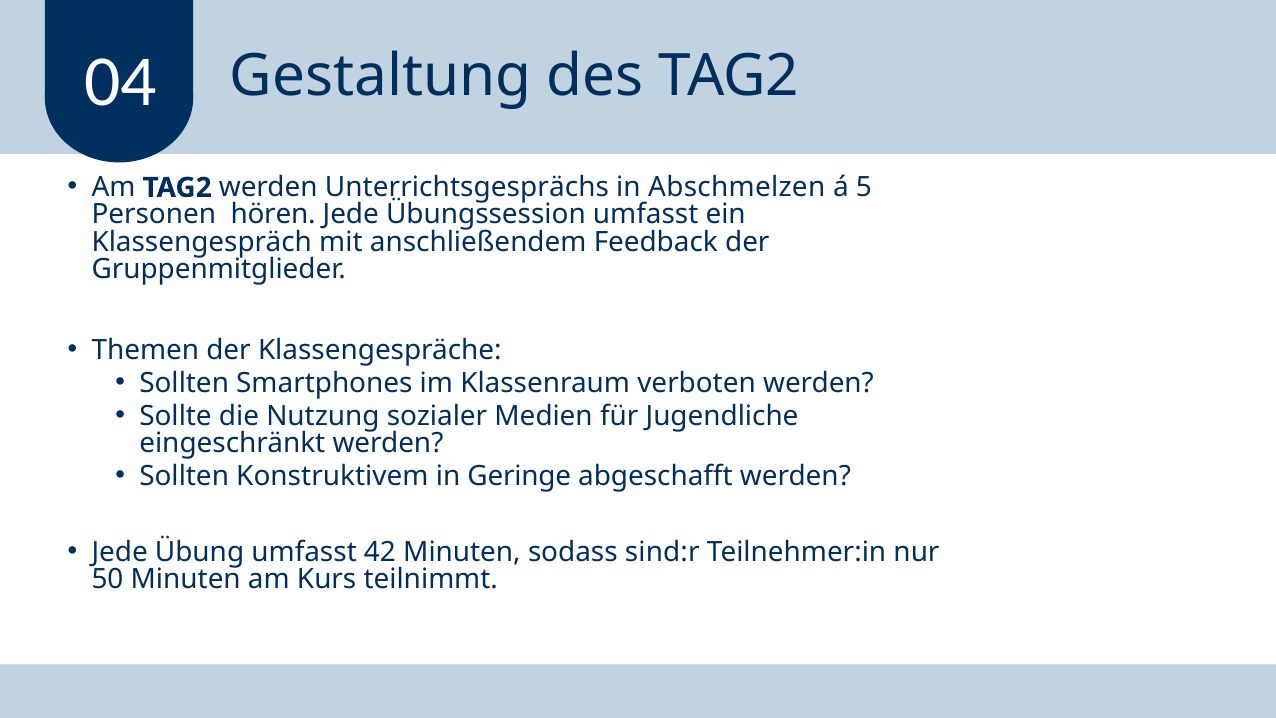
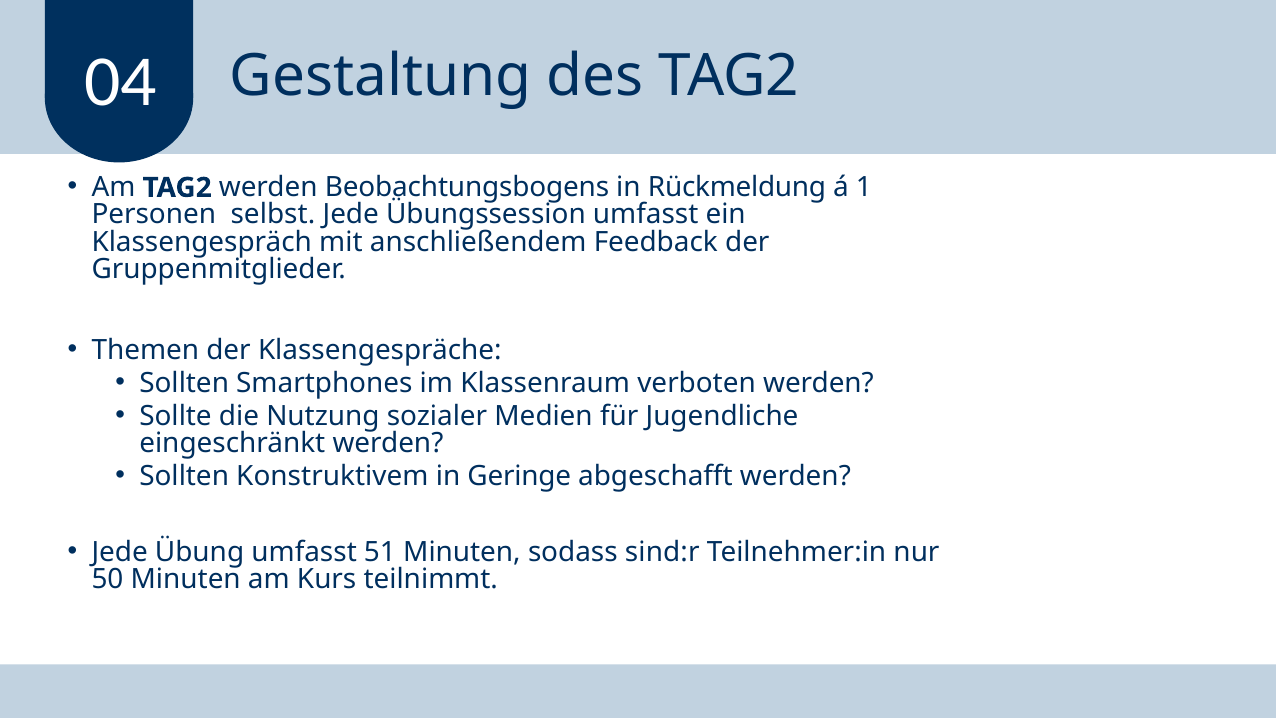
Unterrichtsgesprächs: Unterrichtsgesprächs -> Beobachtungsbogens
Abschmelzen: Abschmelzen -> Rückmeldung
5: 5 -> 1
hören: hören -> selbst
42: 42 -> 51
